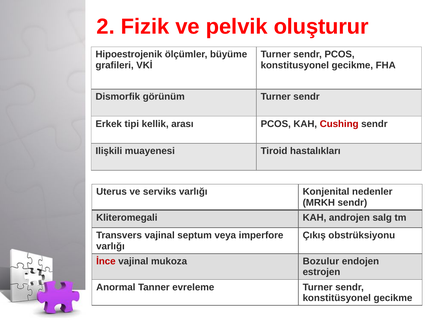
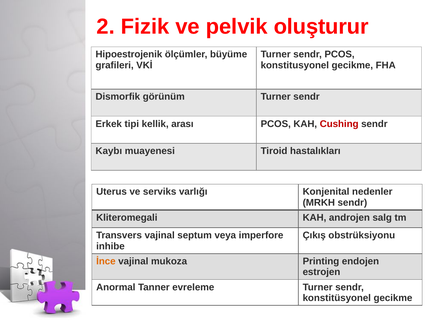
Ilişkili: Ilişkili -> Kaybı
varlığı at (110, 247): varlığı -> inhibe
İnce colour: red -> orange
Bozulur: Bozulur -> Printing
